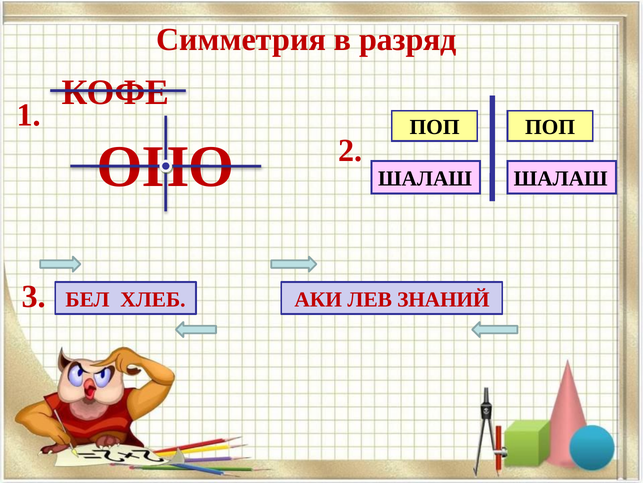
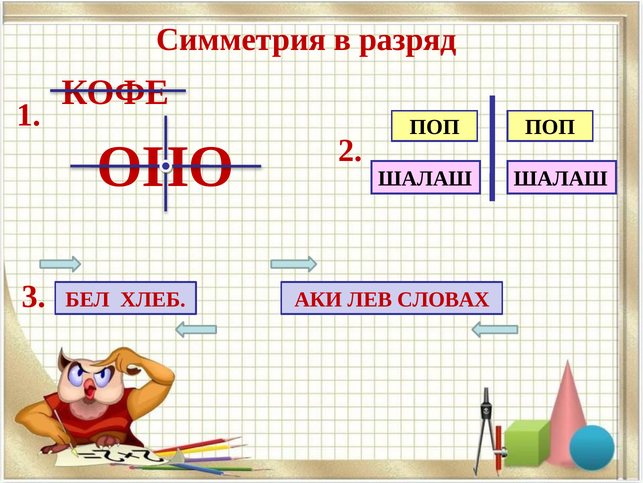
ЗНАНИЙ: ЗНАНИЙ -> СЛОВАХ
